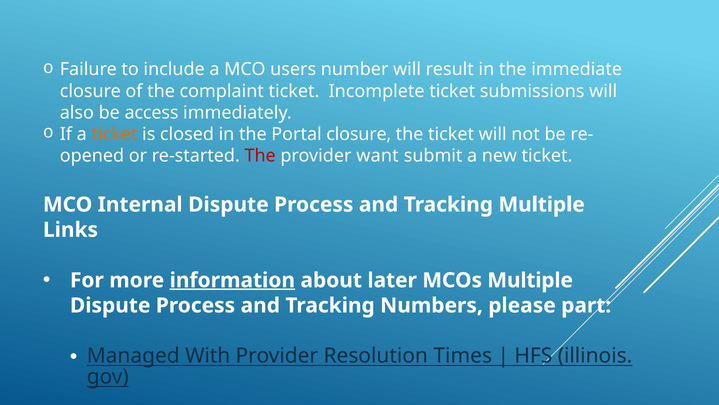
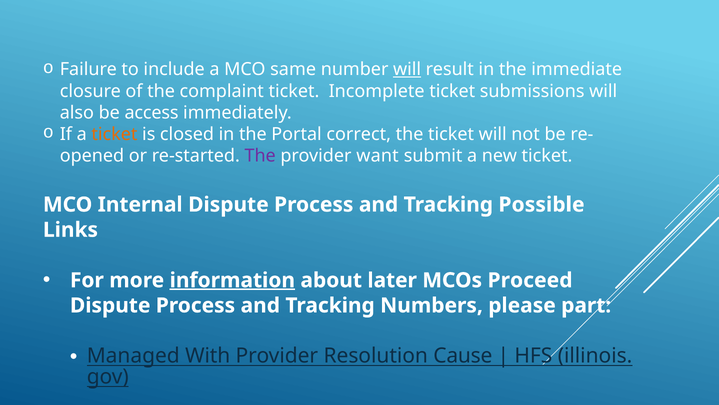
users: users -> same
will at (407, 69) underline: none -> present
Portal closure: closure -> correct
The at (260, 156) colour: red -> purple
Tracking Multiple: Multiple -> Possible
MCOs Multiple: Multiple -> Proceed
Times: Times -> Cause
